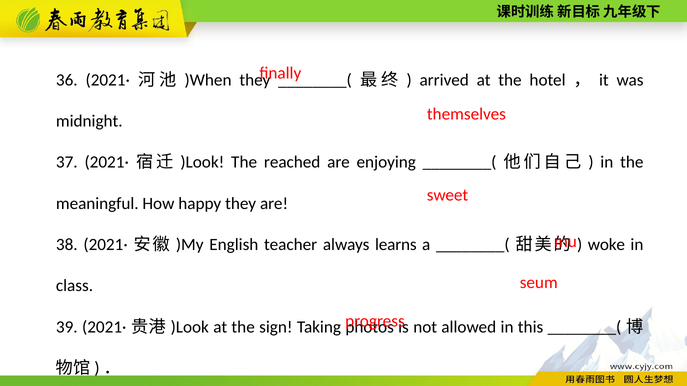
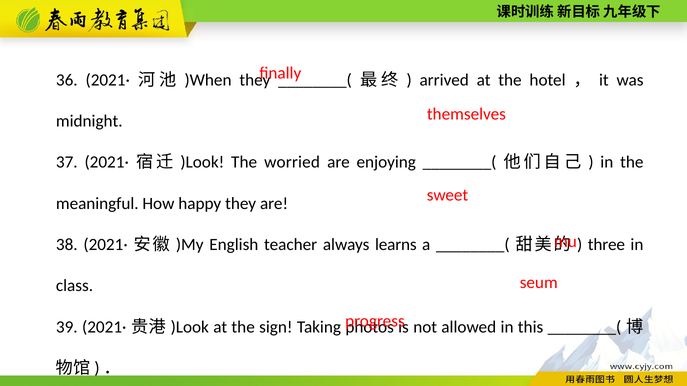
reached: reached -> worried
woke: woke -> three
